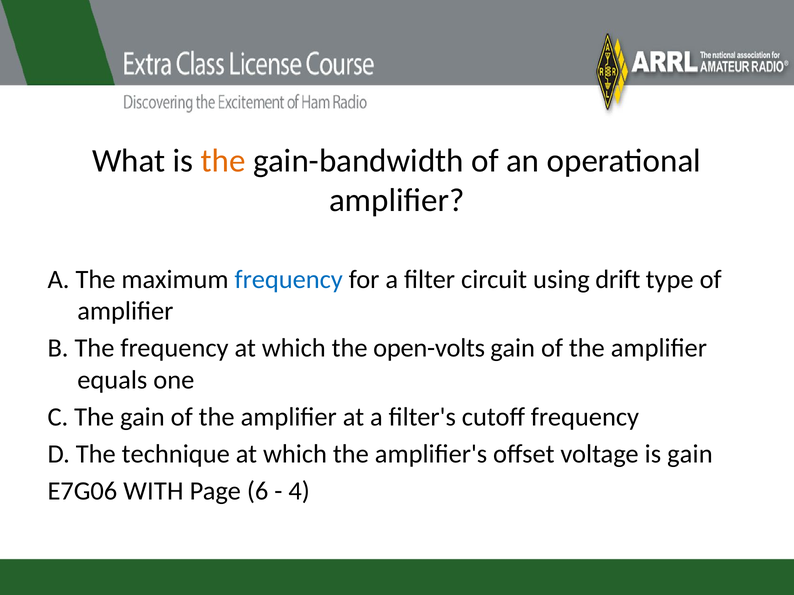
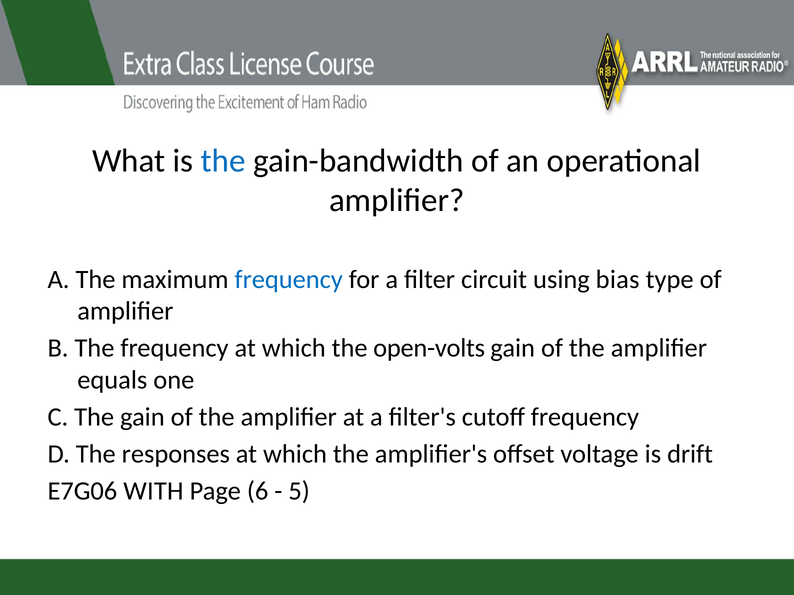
the at (223, 161) colour: orange -> blue
drift: drift -> bias
technique: technique -> responses
is gain: gain -> drift
4: 4 -> 5
